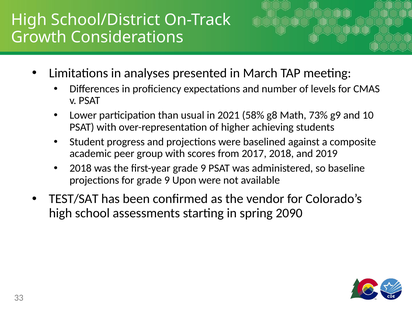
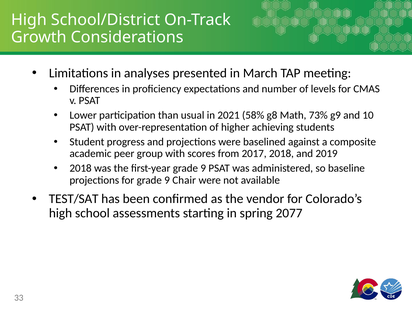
Upon: Upon -> Chair
2090: 2090 -> 2077
